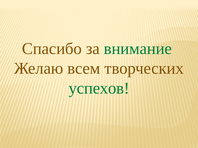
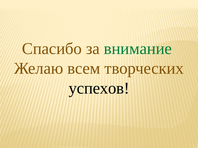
успехов colour: green -> black
